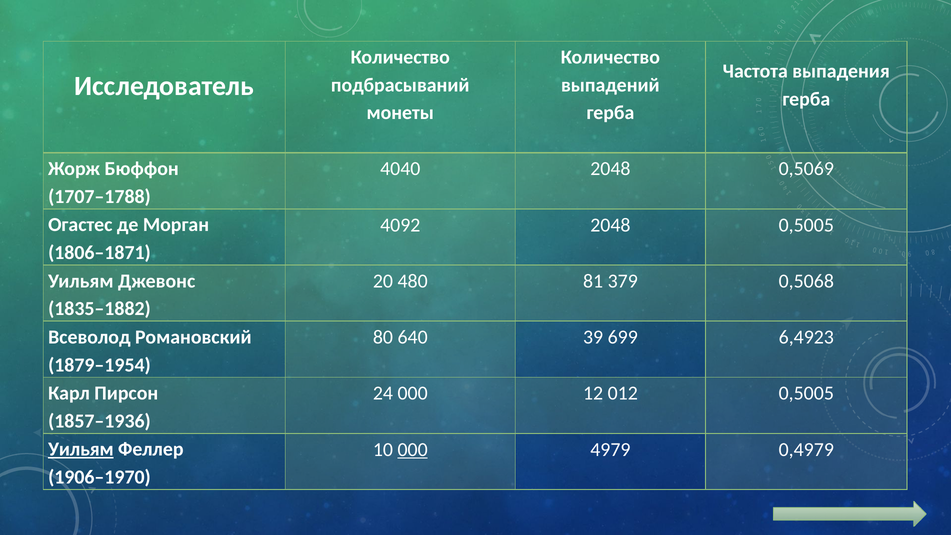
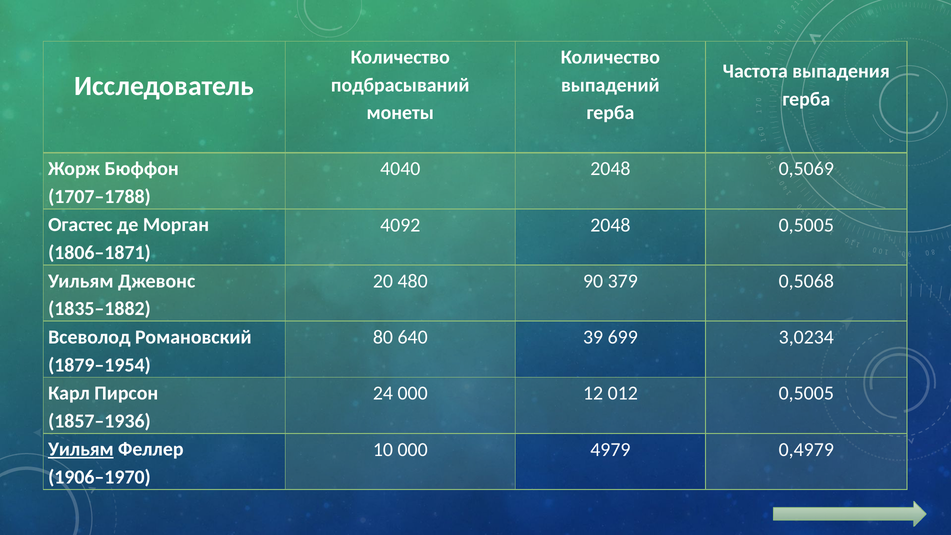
81: 81 -> 90
6,4923: 6,4923 -> 3,0234
000 at (413, 449) underline: present -> none
